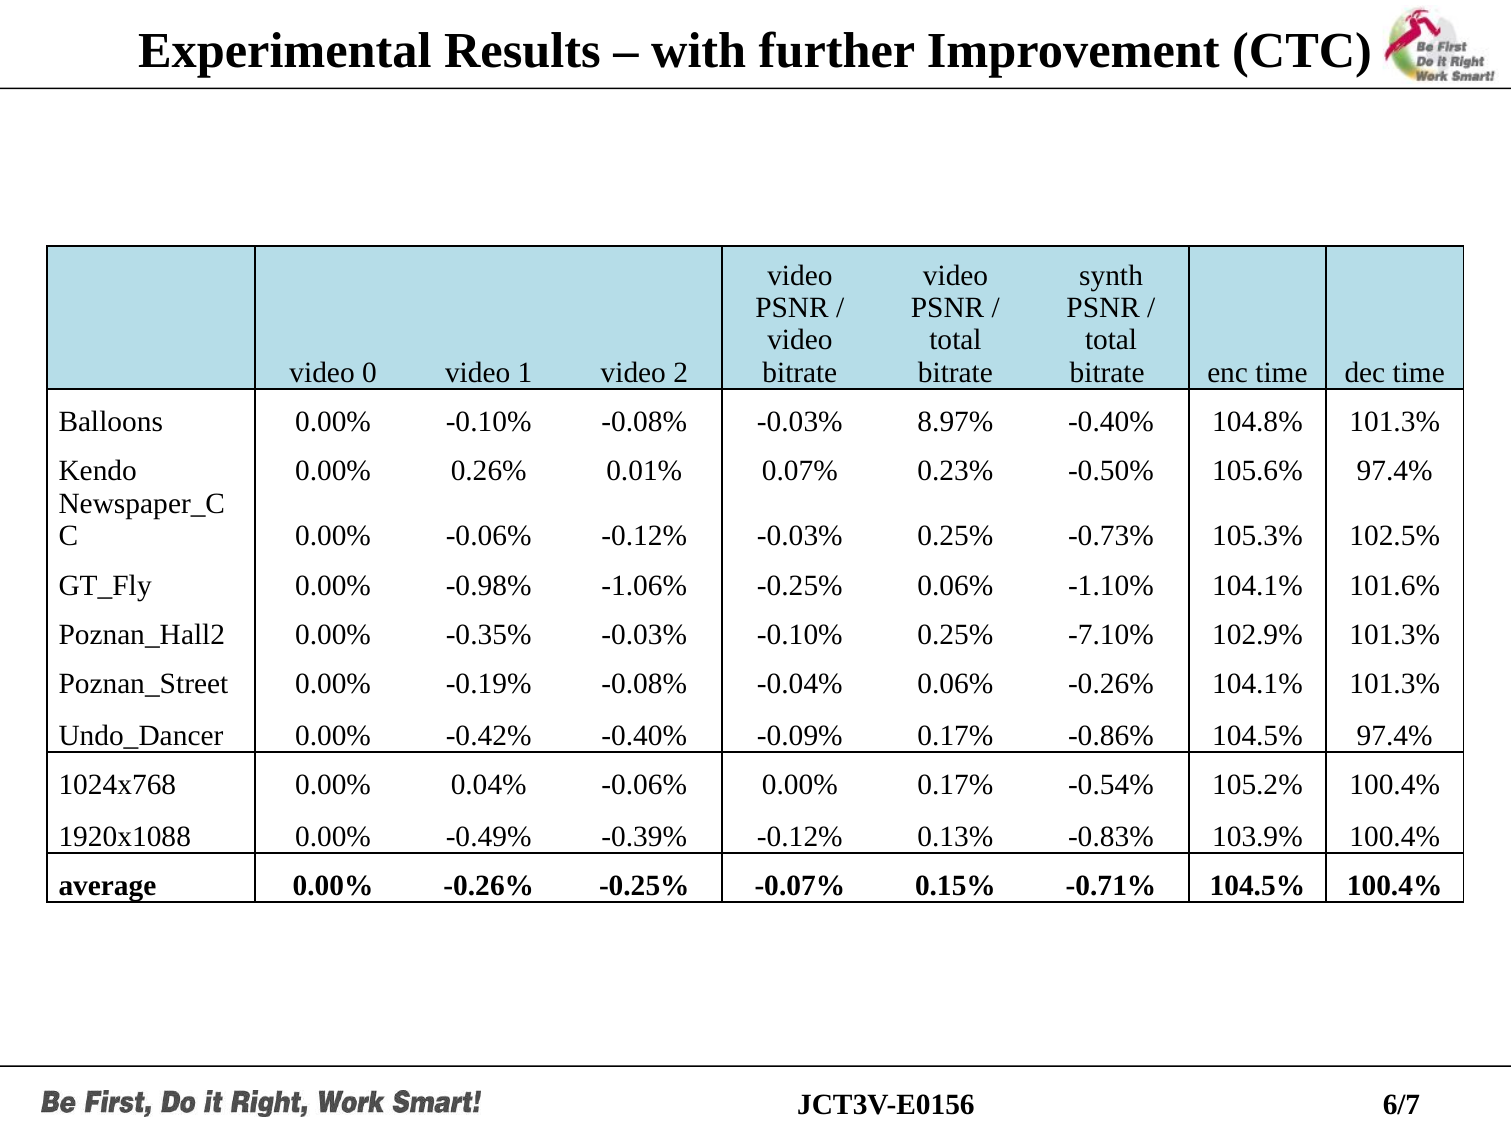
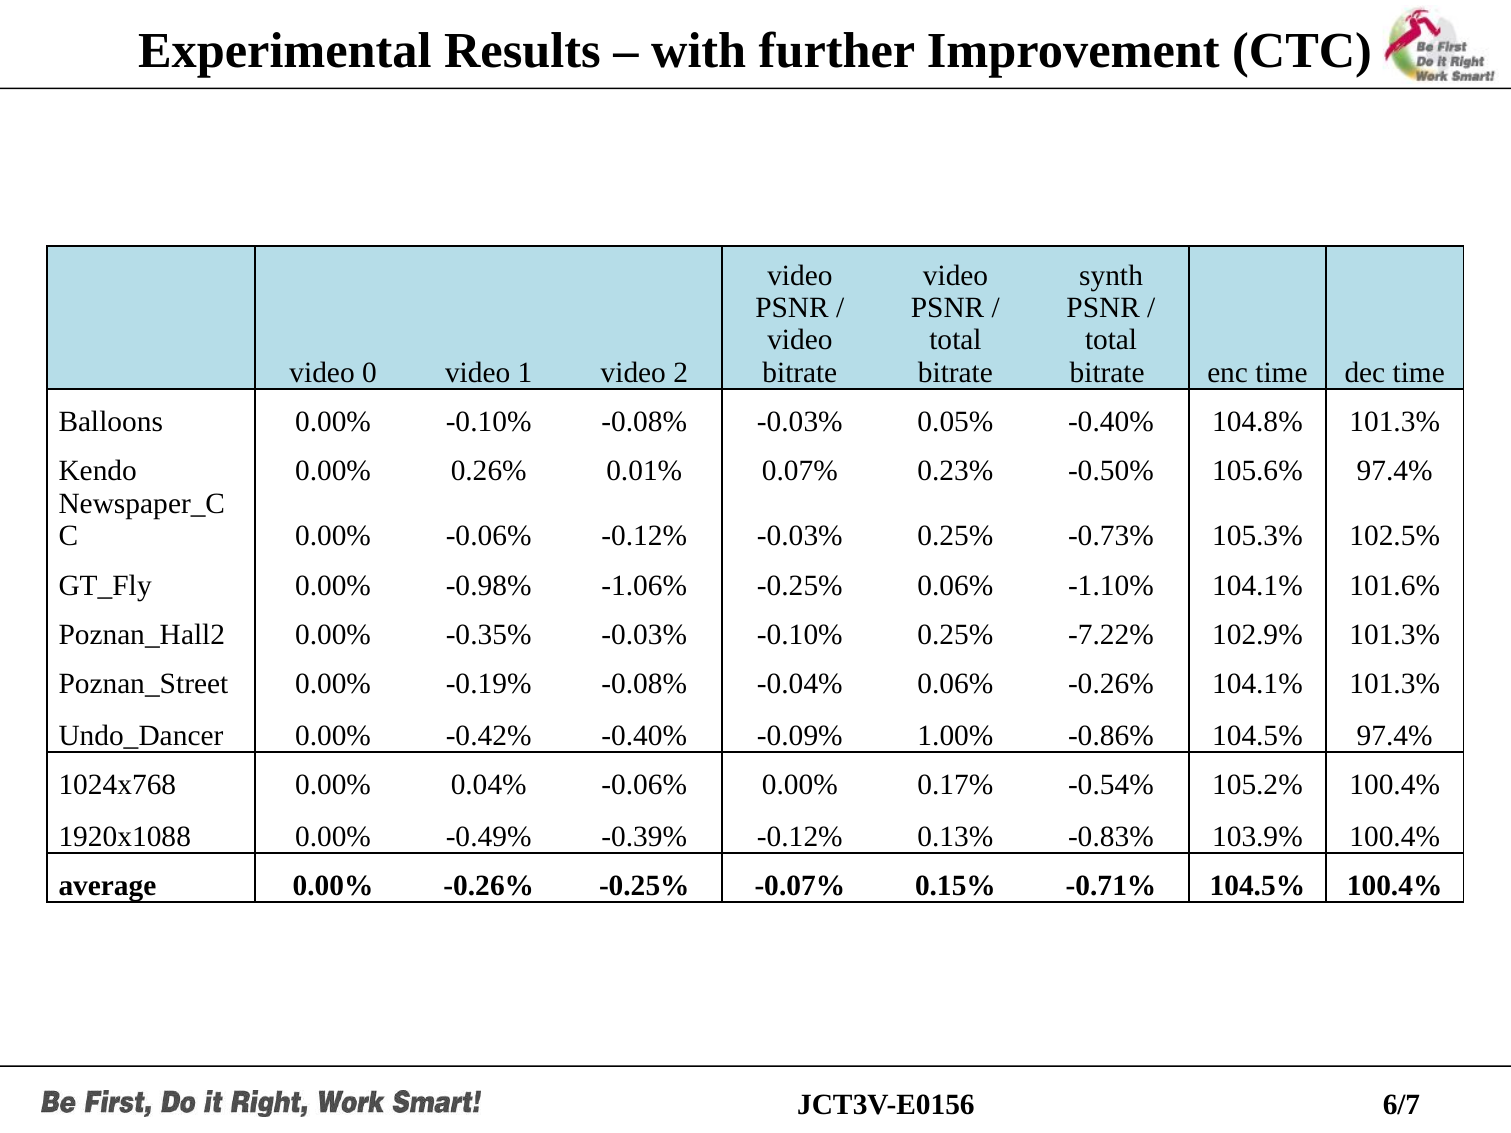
8.97%: 8.97% -> 0.05%
-7.10%: -7.10% -> -7.22%
-0.09% 0.17%: 0.17% -> 1.00%
